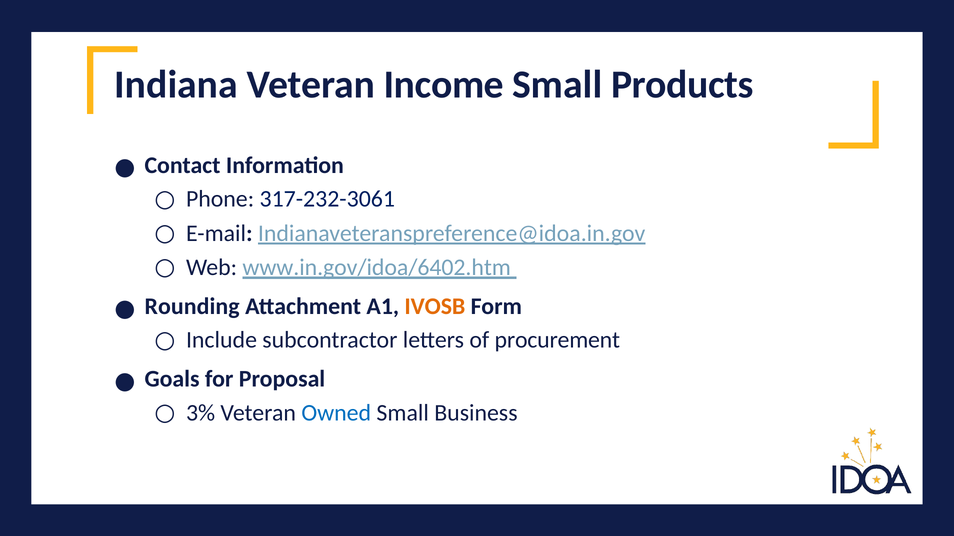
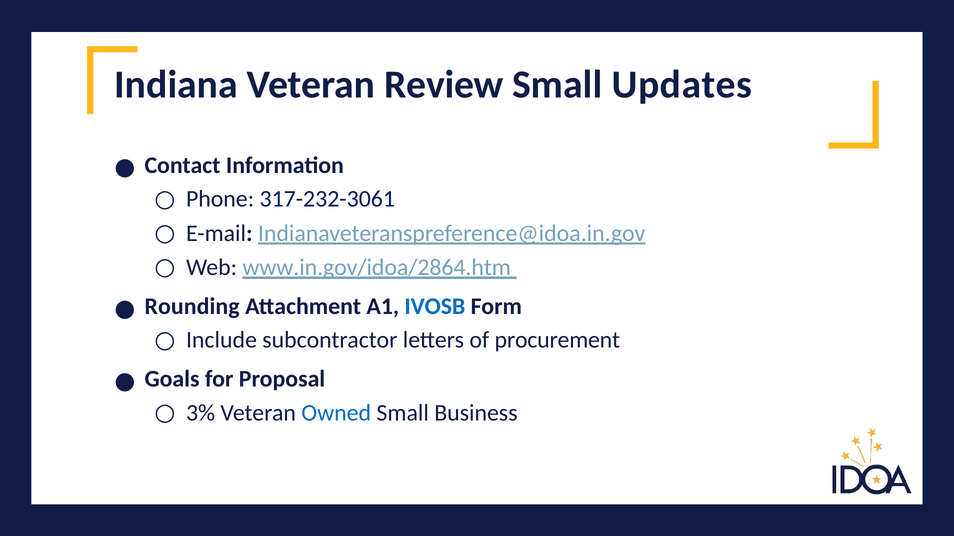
Income: Income -> Review
Products: Products -> Updates
www.in.gov/idoa/6402.htm: www.in.gov/idoa/6402.htm -> www.in.gov/idoa/2864.htm
IVOSB colour: orange -> blue
